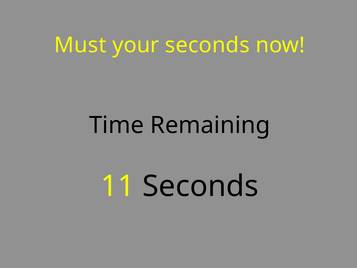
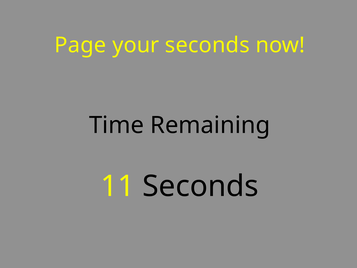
Must: Must -> Page
